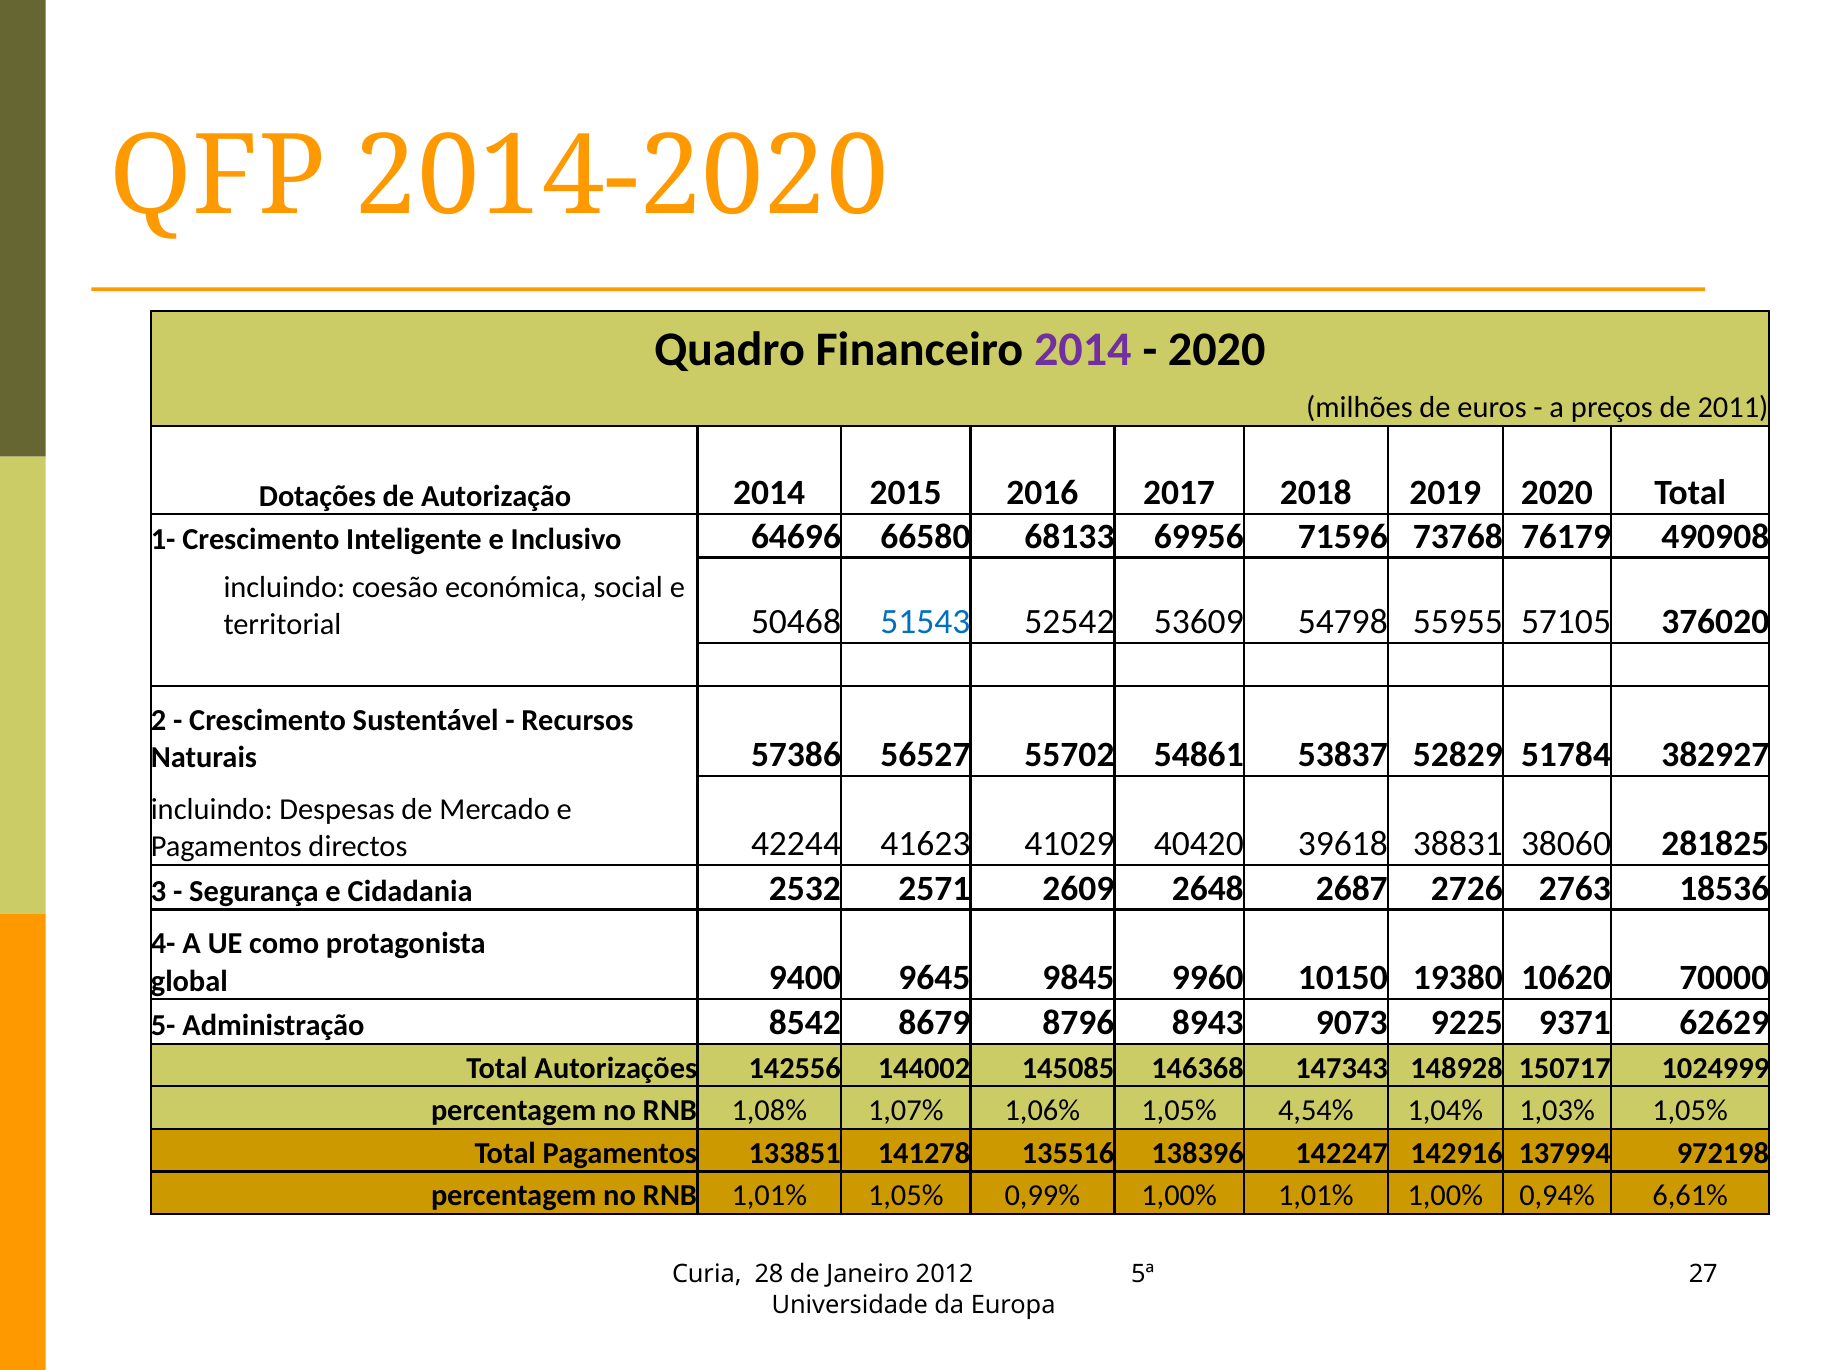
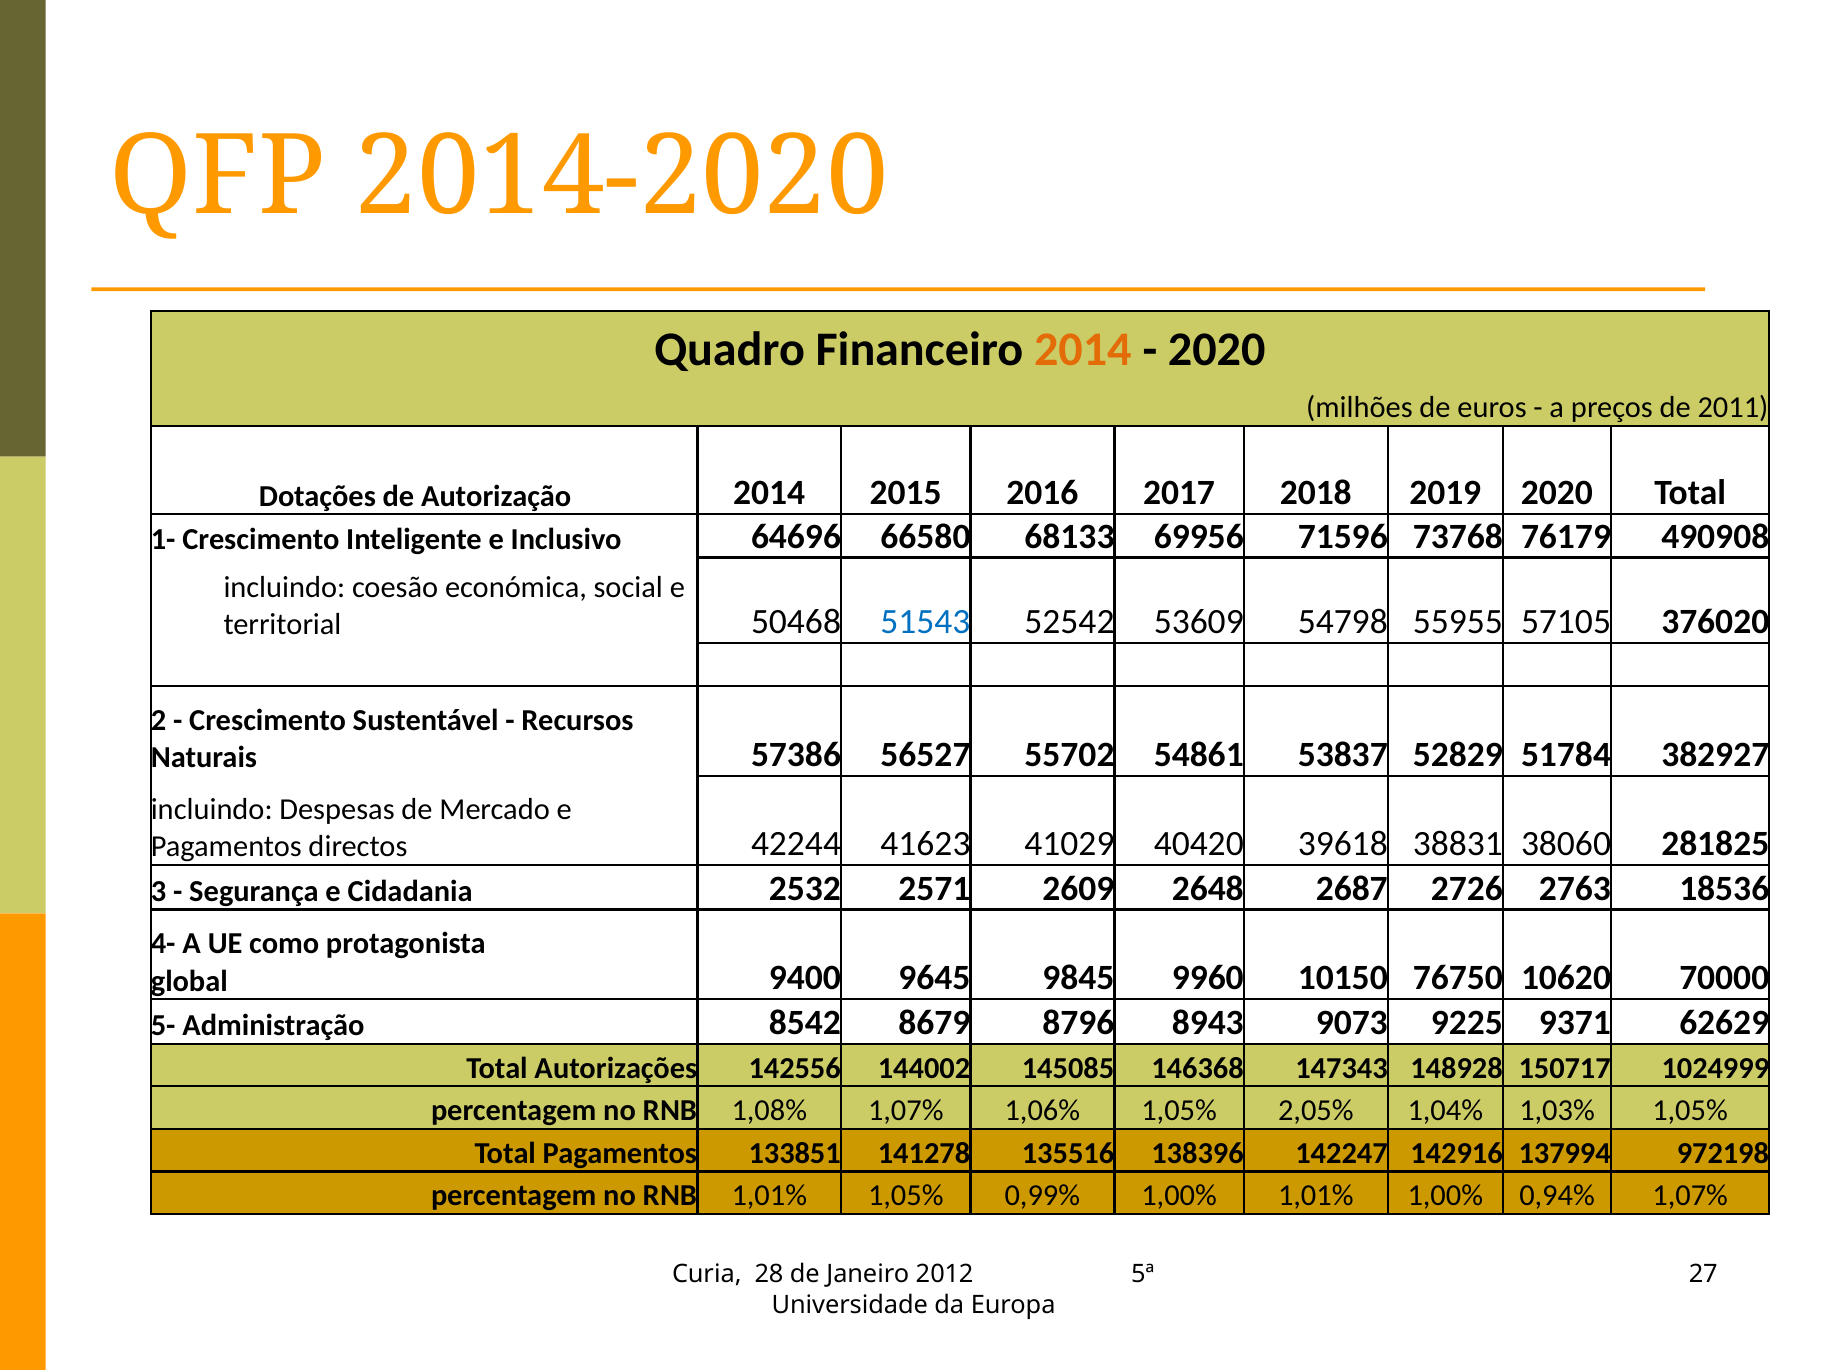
2014 at (1083, 350) colour: purple -> orange
19380: 19380 -> 76750
4,54%: 4,54% -> 2,05%
0,94% 6,61%: 6,61% -> 1,07%
